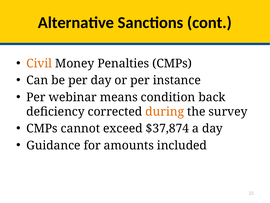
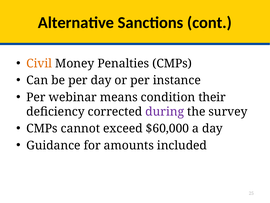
back: back -> their
during colour: orange -> purple
$37,874: $37,874 -> $60,000
